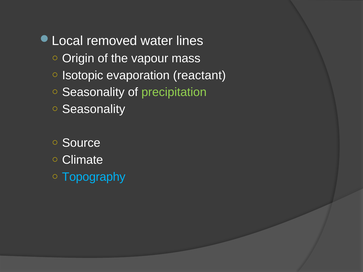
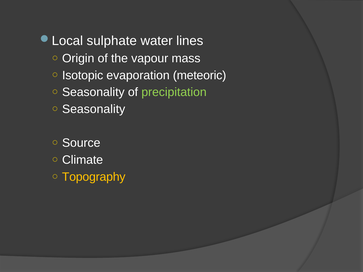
removed: removed -> sulphate
reactant: reactant -> meteoric
Topography colour: light blue -> yellow
